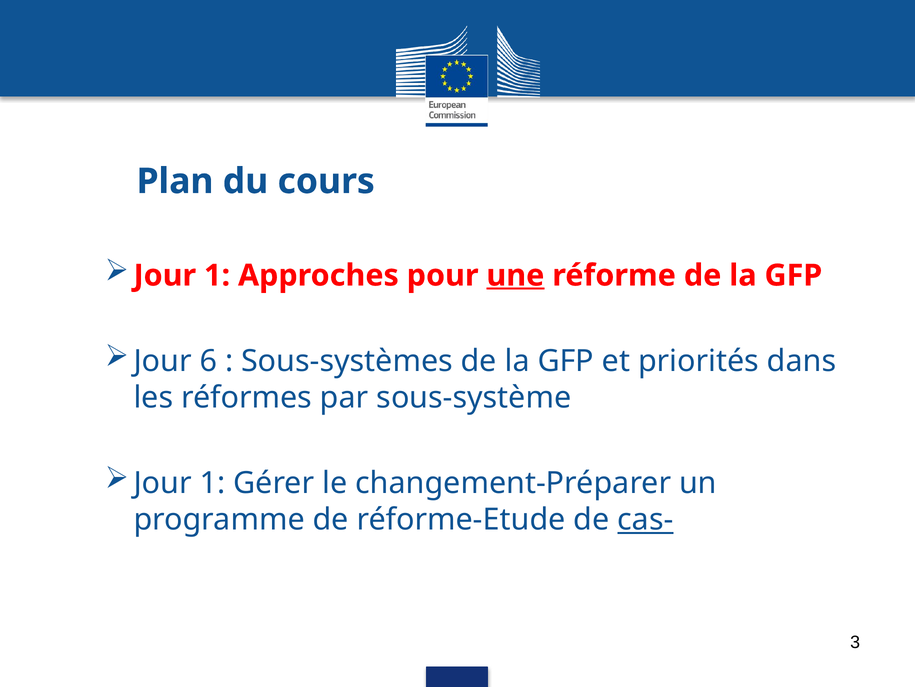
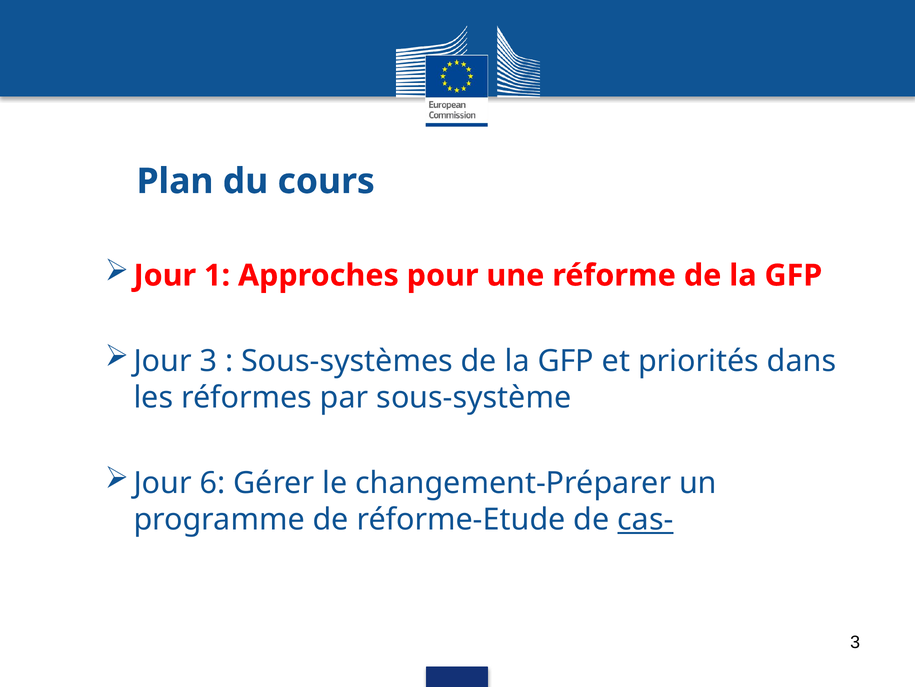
une underline: present -> none
Jour 6: 6 -> 3
1 at (212, 483): 1 -> 6
